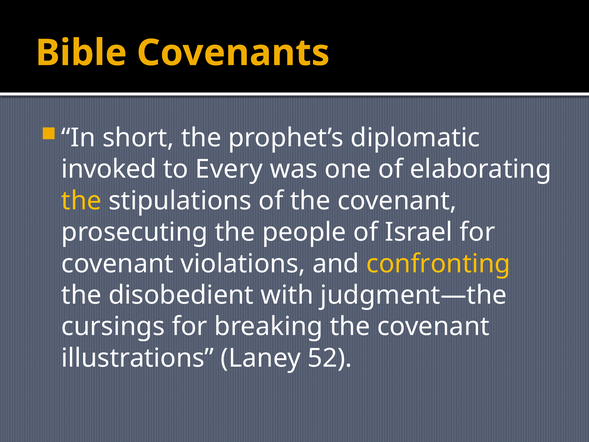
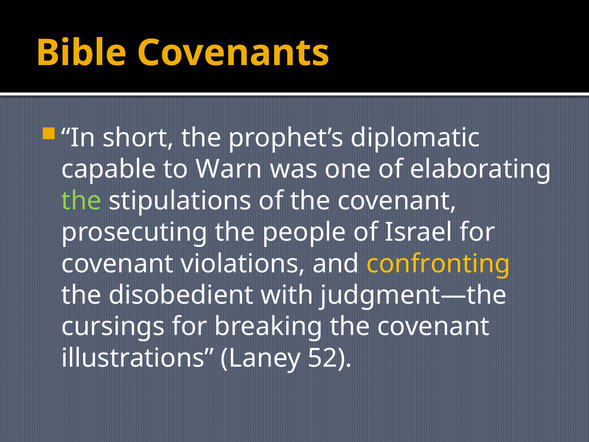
invoked: invoked -> capable
Every: Every -> Warn
the at (81, 201) colour: yellow -> light green
